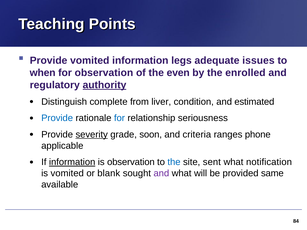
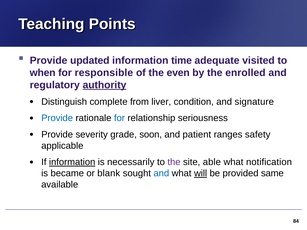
Provide vomited: vomited -> updated
legs: legs -> time
issues: issues -> visited
for observation: observation -> responsible
estimated: estimated -> signature
severity underline: present -> none
criteria: criteria -> patient
phone: phone -> safety
is observation: observation -> necessarily
the at (174, 162) colour: blue -> purple
sent: sent -> able
is vomited: vomited -> became
and at (161, 174) colour: purple -> blue
will underline: none -> present
